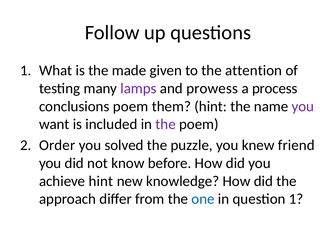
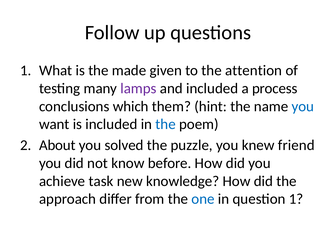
and prowess: prowess -> included
conclusions poem: poem -> which
you at (303, 106) colour: purple -> blue
the at (166, 124) colour: purple -> blue
Order: Order -> About
achieve hint: hint -> task
